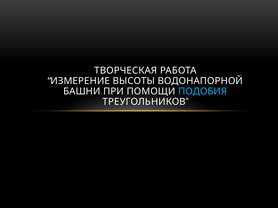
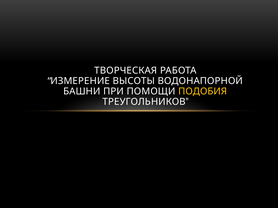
ПОДОБИЯ colour: light blue -> yellow
